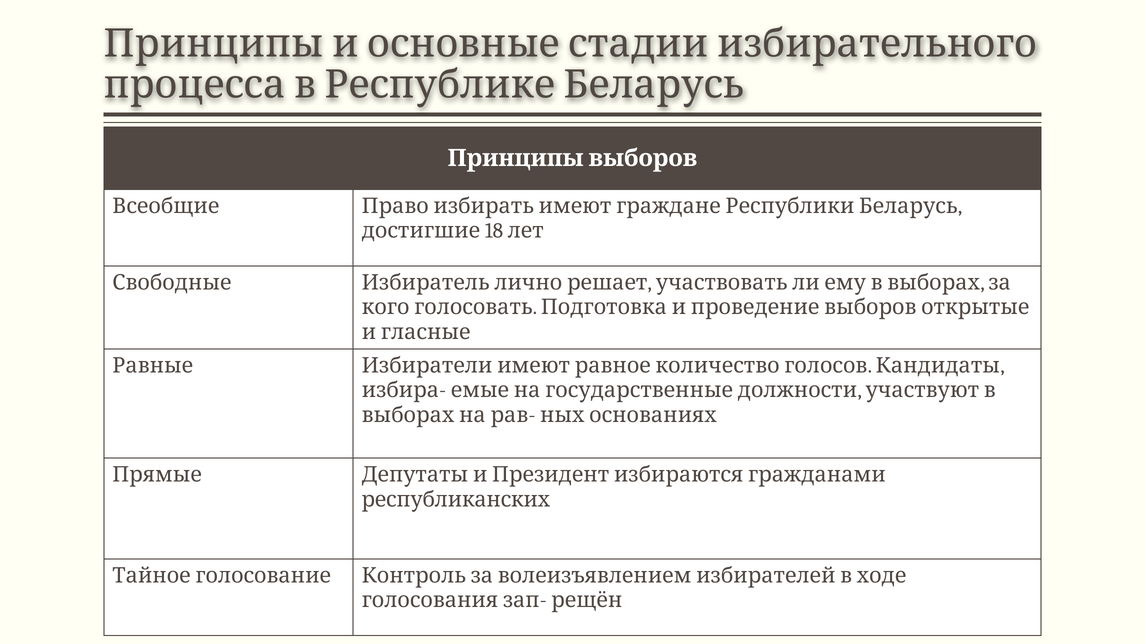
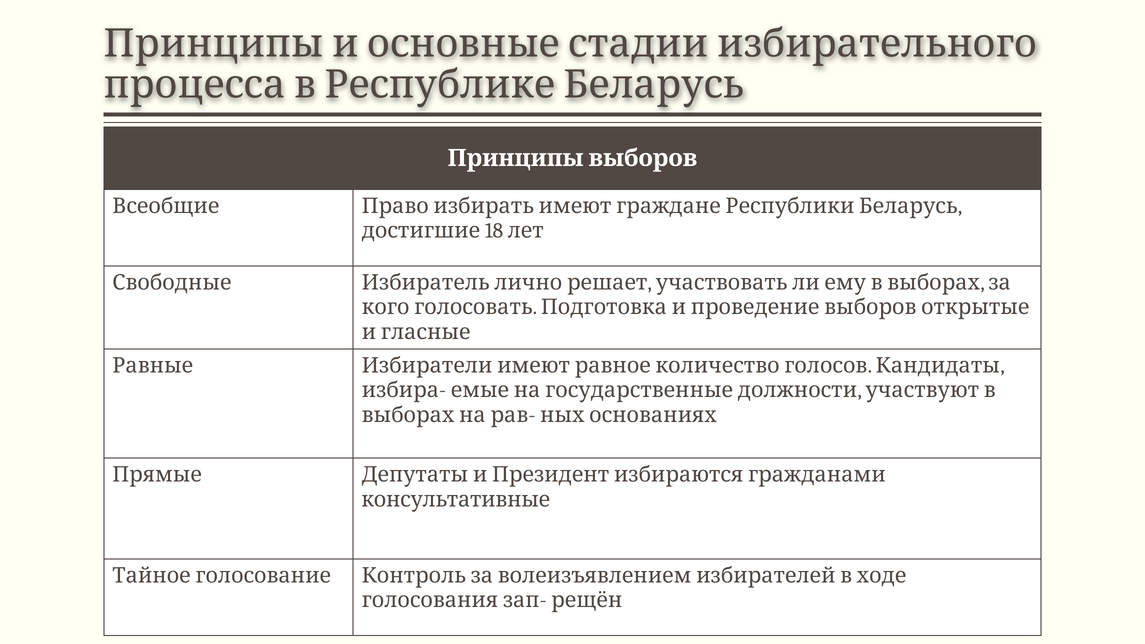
республиканских: республиканских -> консультативные
